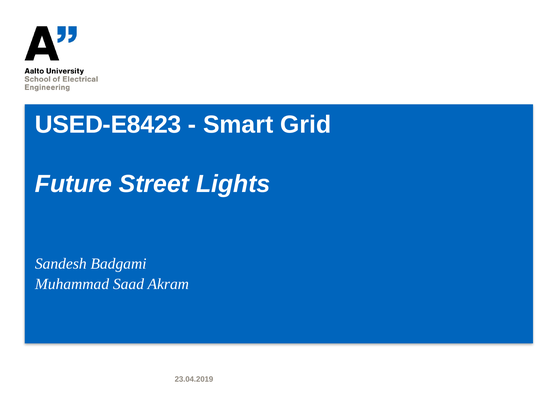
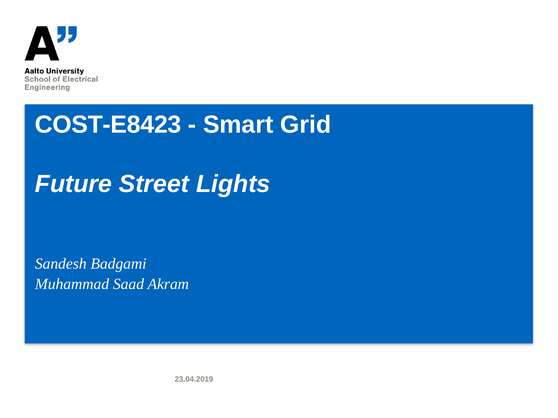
USED-E8423: USED-E8423 -> COST-E8423
